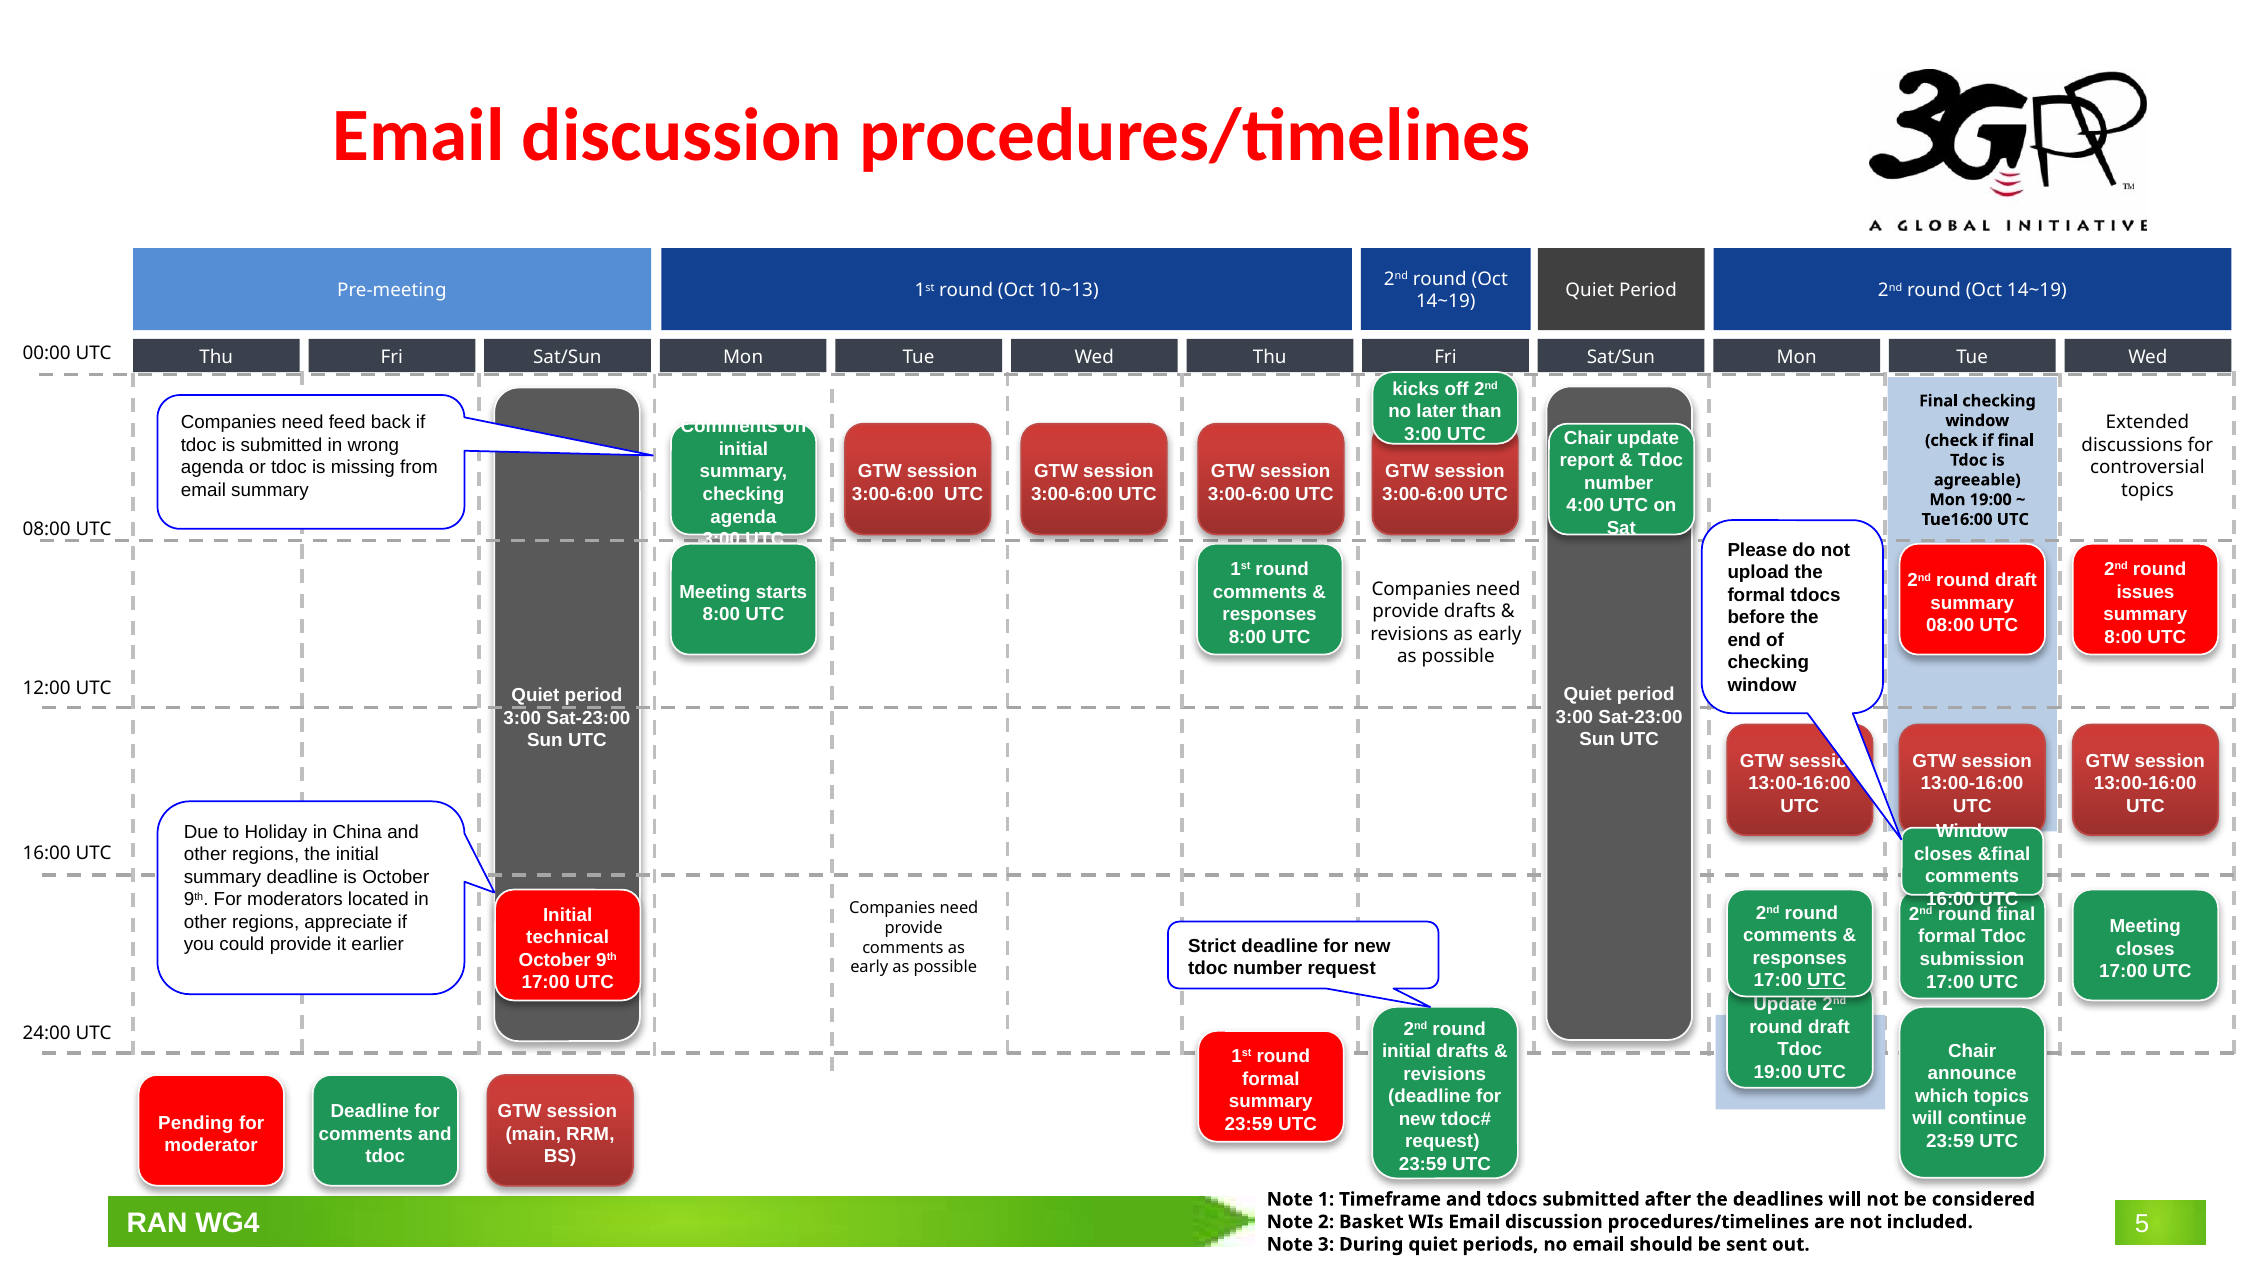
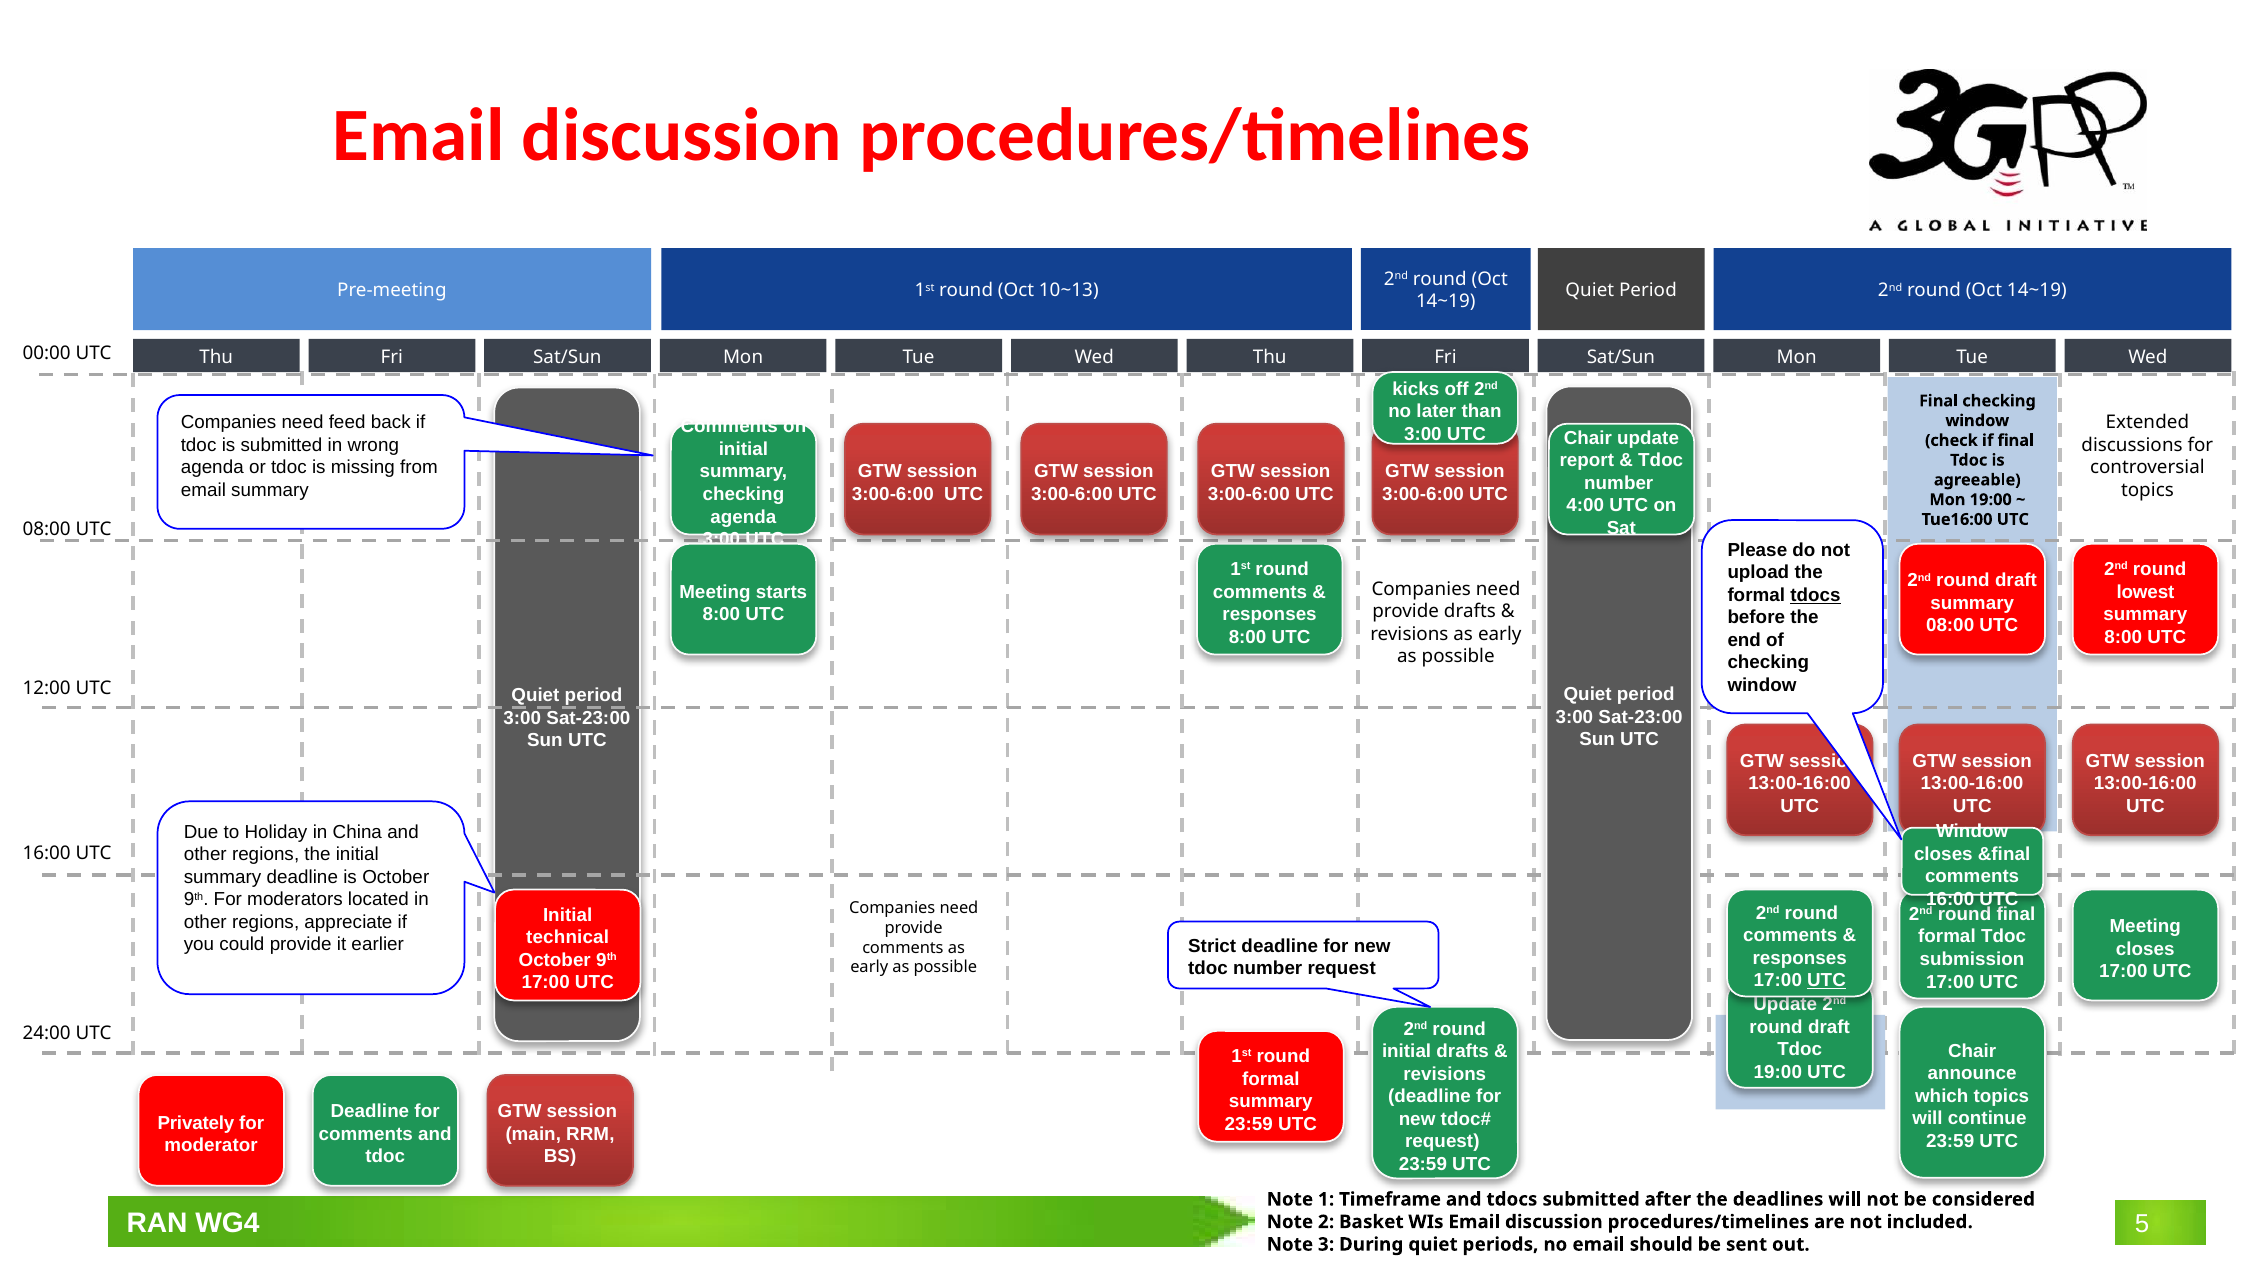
issues: issues -> lowest
tdocs at (1815, 595) underline: none -> present
Pending: Pending -> Privately
